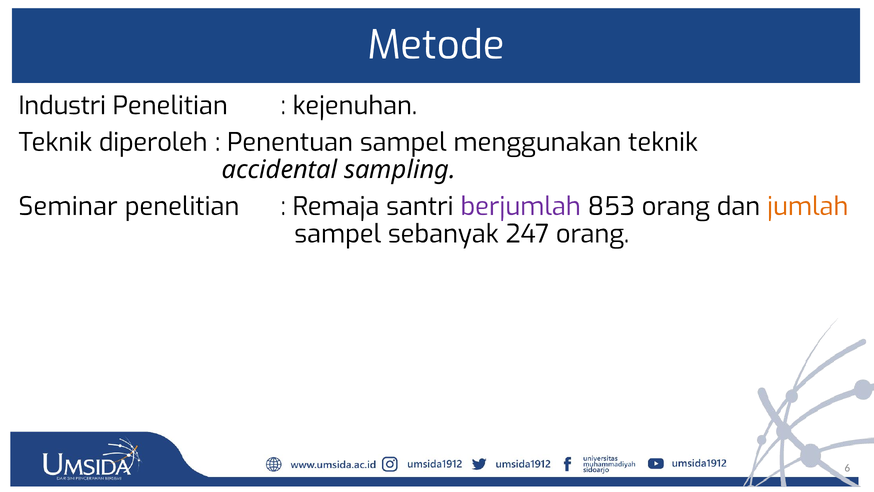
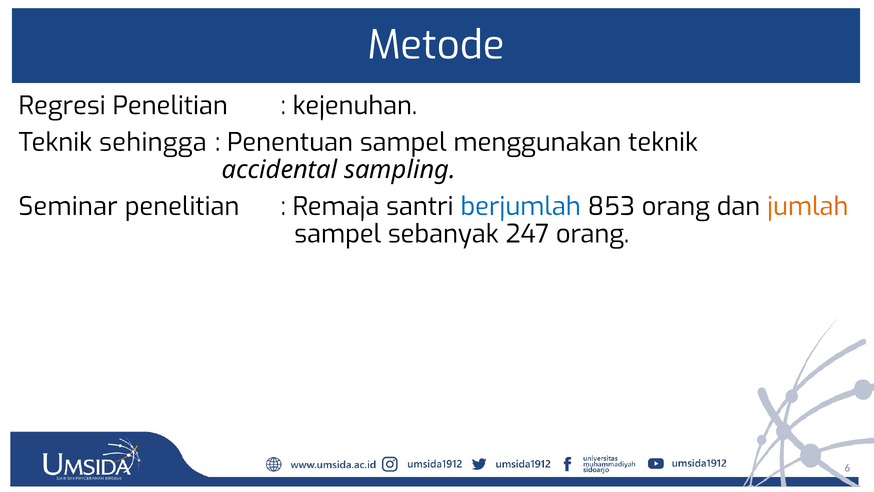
Industri: Industri -> Regresi
diperoleh: diperoleh -> sehingga
berjumlah colour: purple -> blue
